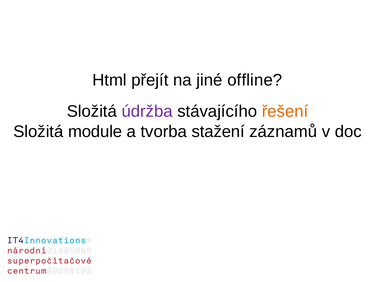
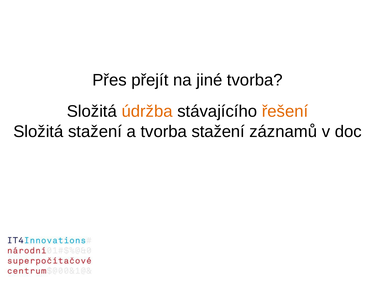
Html: Html -> Přes
jiné offline: offline -> tvorba
údržba colour: purple -> orange
Složitá module: module -> stažení
